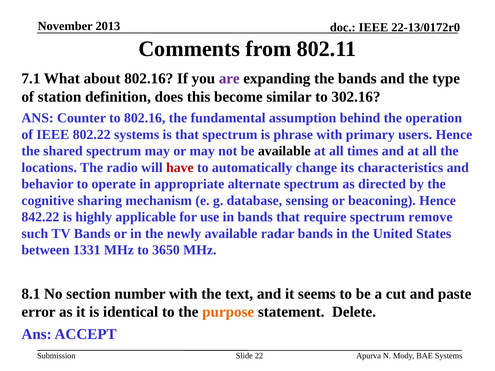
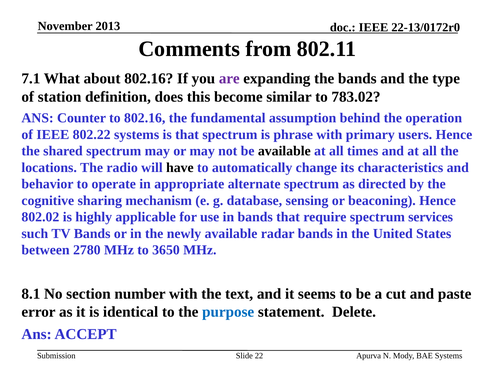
302.16: 302.16 -> 783.02
have colour: red -> black
842.22: 842.22 -> 802.02
remove: remove -> services
1331: 1331 -> 2780
purpose colour: orange -> blue
